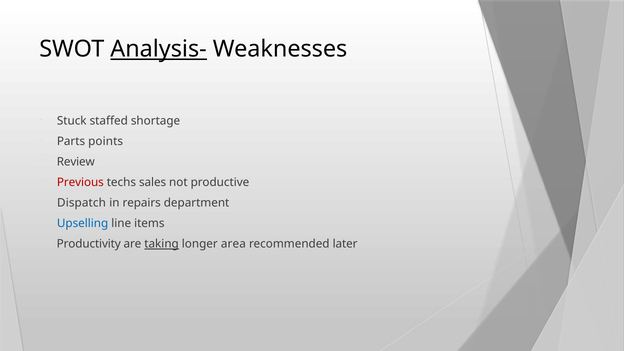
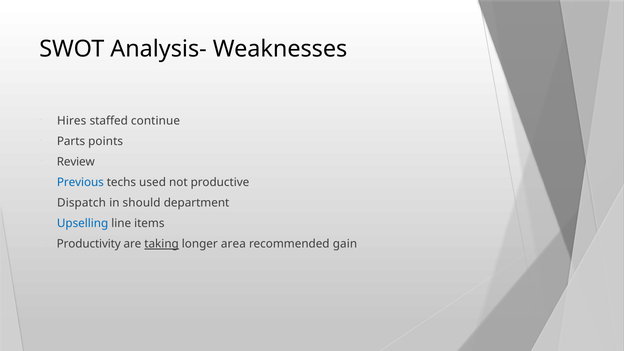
Analysis- underline: present -> none
Stuck: Stuck -> Hires
shortage: shortage -> continue
Previous colour: red -> blue
sales: sales -> used
repairs: repairs -> should
later: later -> gain
